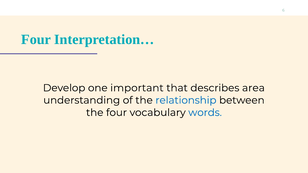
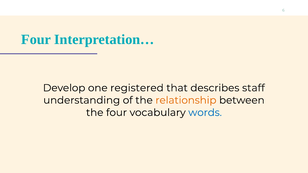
important: important -> registered
area: area -> staff
relationship colour: blue -> orange
